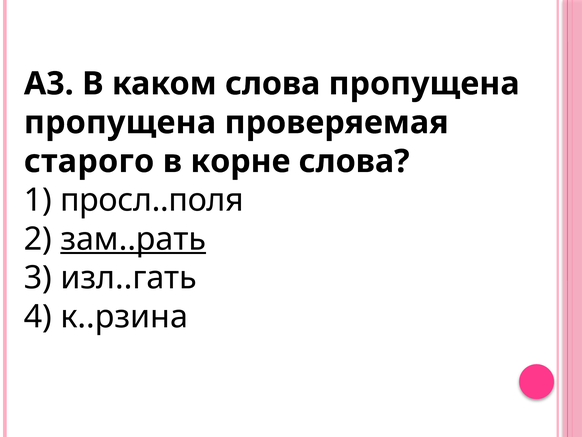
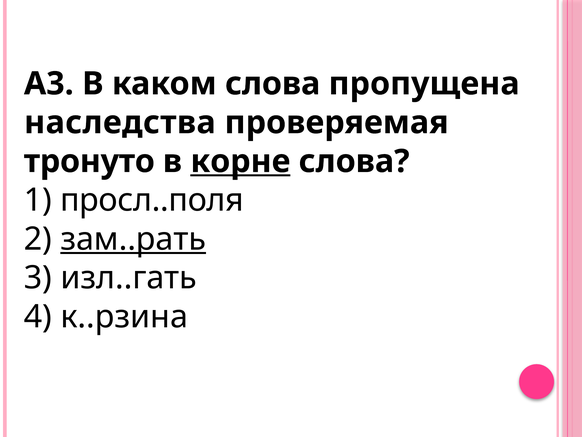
пропущена at (120, 122): пропущена -> наследства
старого: старого -> тронуто
корне underline: none -> present
